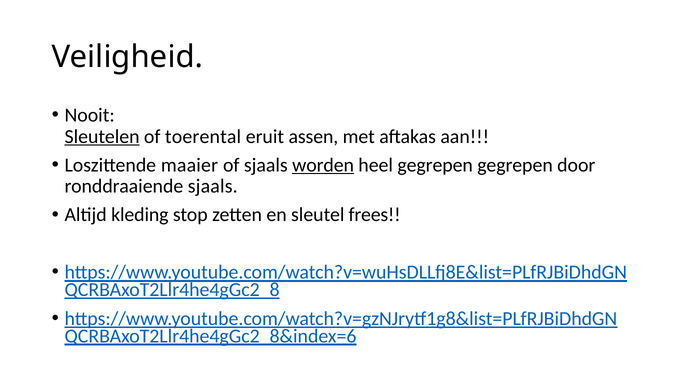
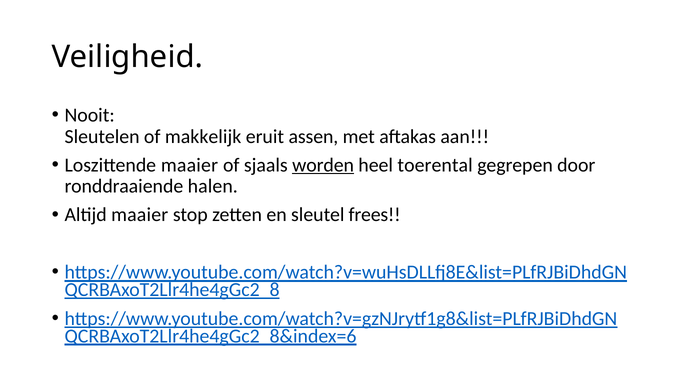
Sleutelen underline: present -> none
toerental: toerental -> makkelijk
heel gegrepen: gegrepen -> toerental
ronddraaiende sjaals: sjaals -> halen
Altijd kleding: kleding -> maaier
